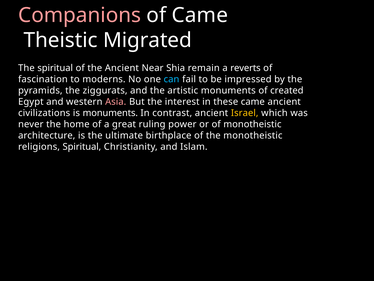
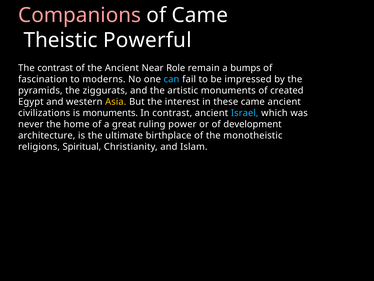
Migrated: Migrated -> Powerful
The spiritual: spiritual -> contrast
Shia: Shia -> Role
reverts: reverts -> bumps
Asia colour: pink -> yellow
Israel colour: yellow -> light blue
of monotheistic: monotheistic -> development
